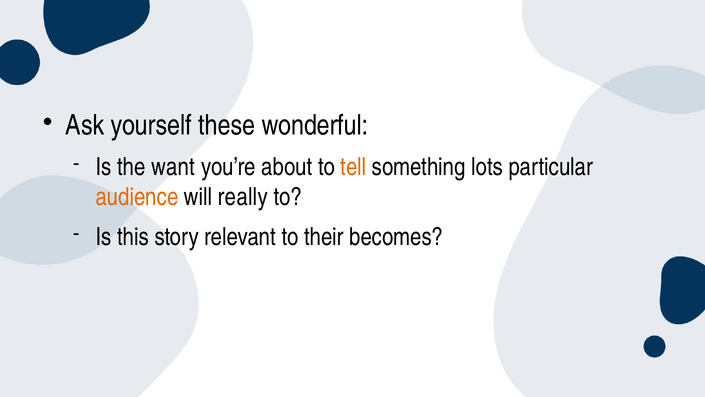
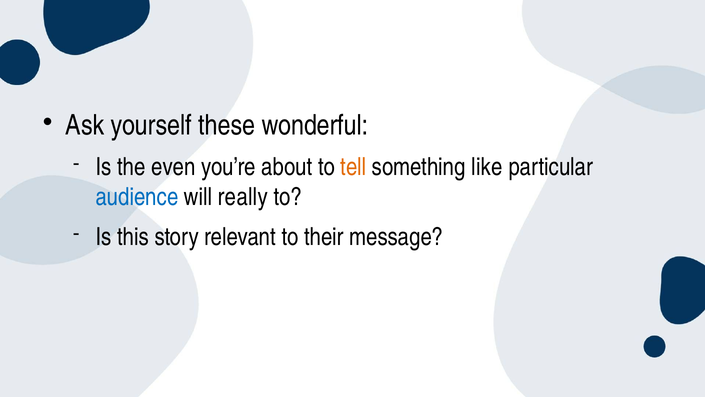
want: want -> even
lots: lots -> like
audience colour: orange -> blue
becomes: becomes -> message
